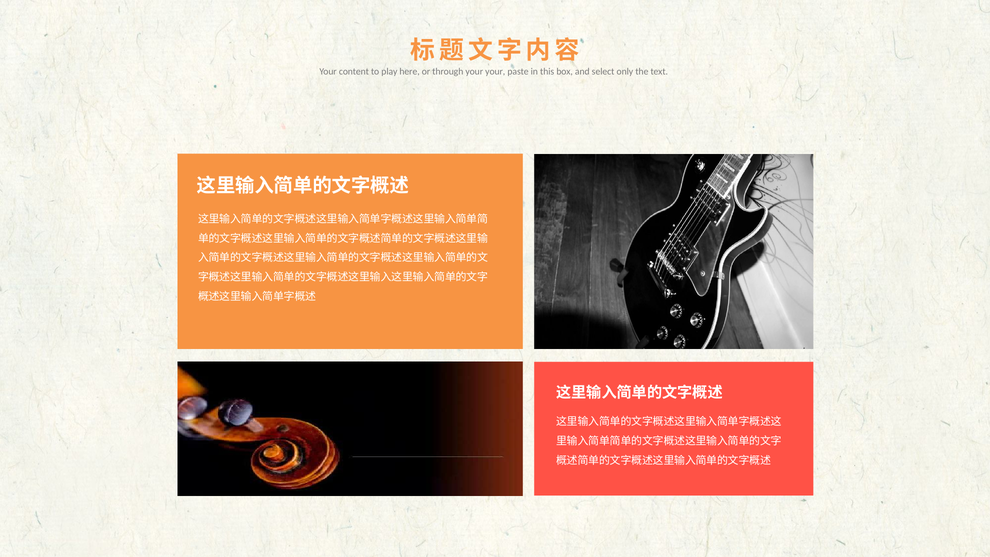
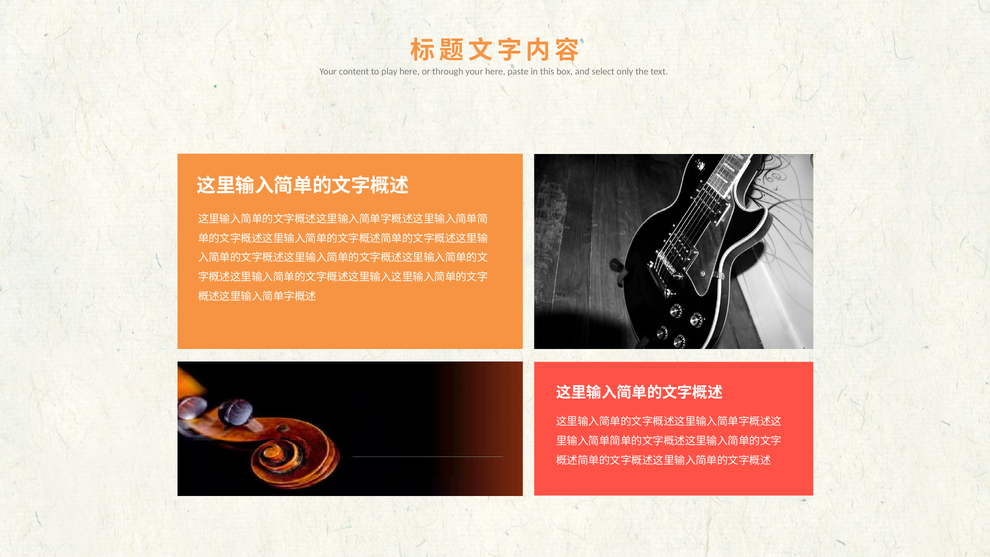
your your: your -> here
